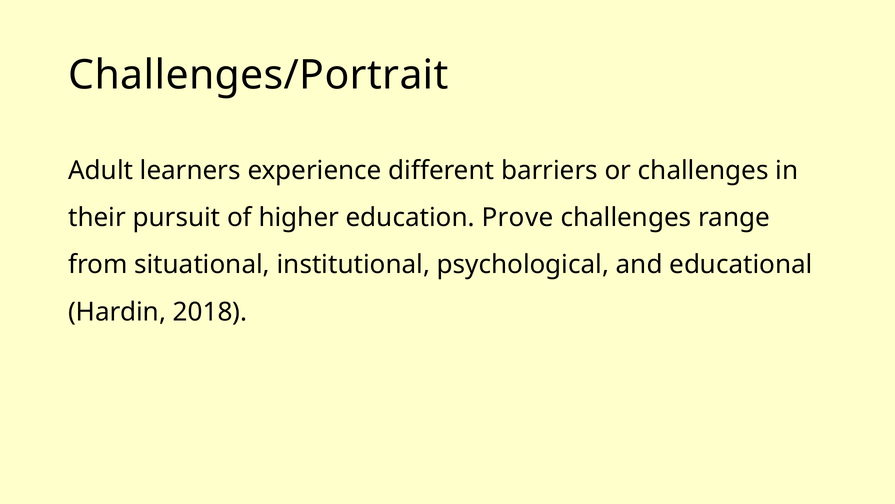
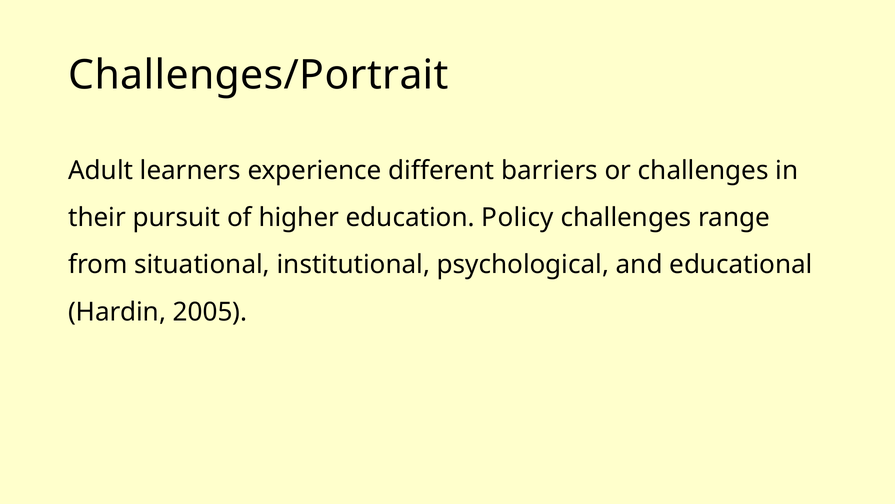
Prove: Prove -> Policy
2018: 2018 -> 2005
